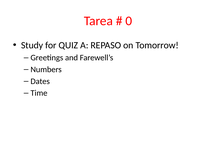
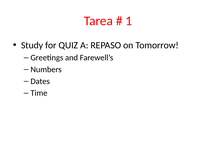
0: 0 -> 1
